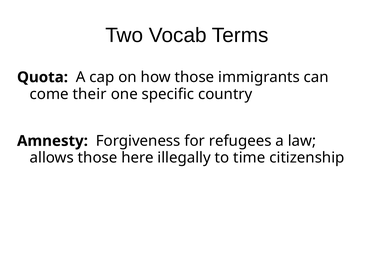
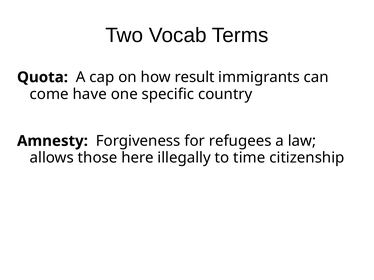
how those: those -> result
their: their -> have
